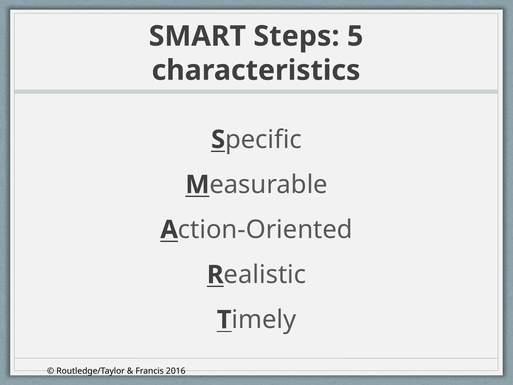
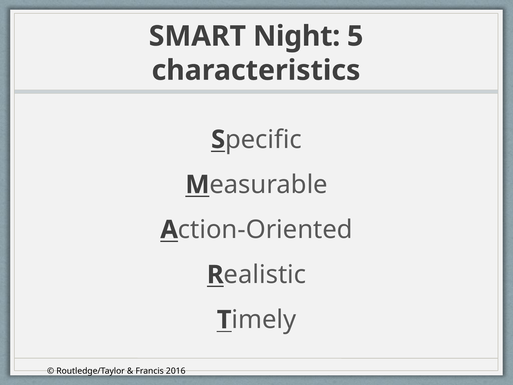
Steps: Steps -> Night
